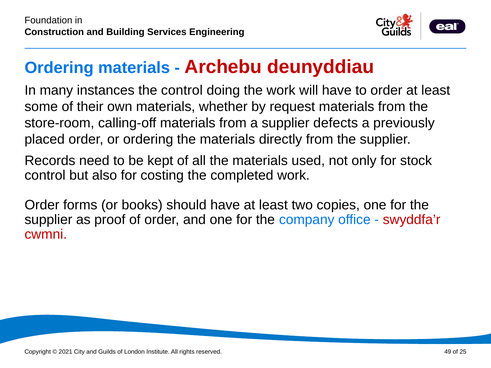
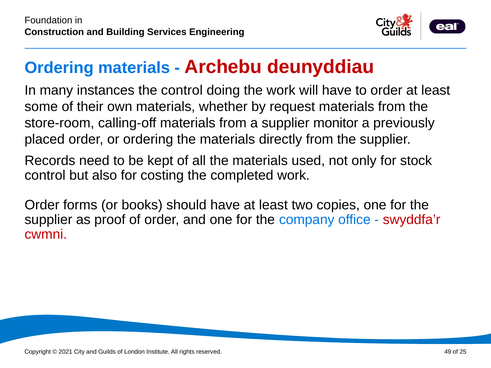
defects: defects -> monitor
